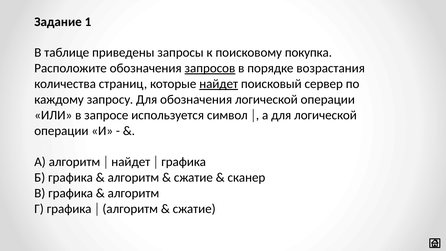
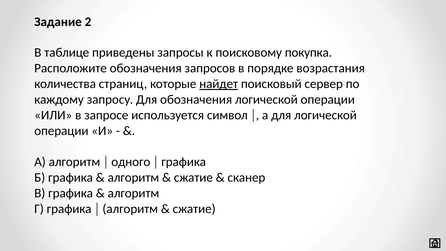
1: 1 -> 2
запросов underline: present -> none
найдет at (131, 162): найдет -> одного
